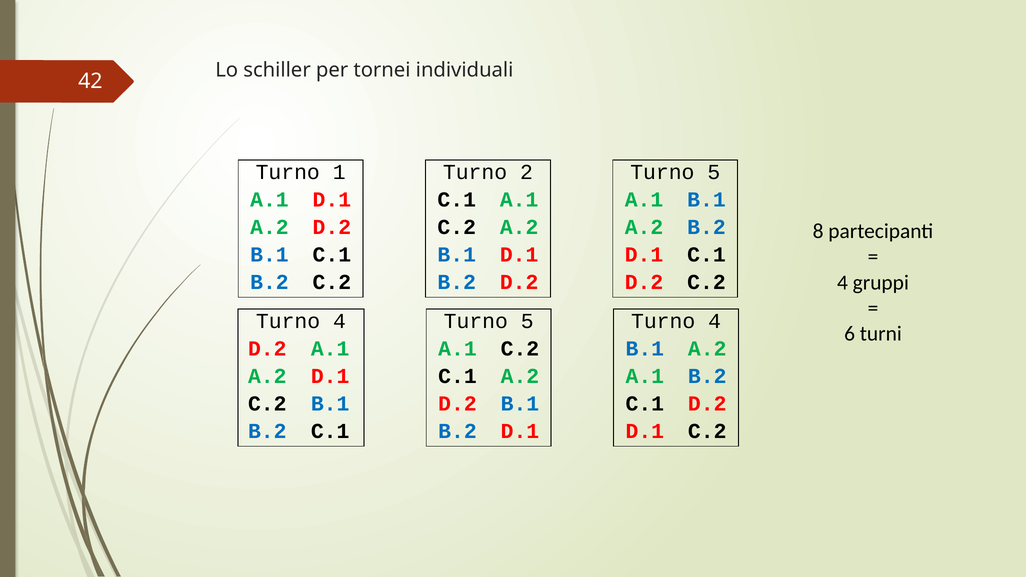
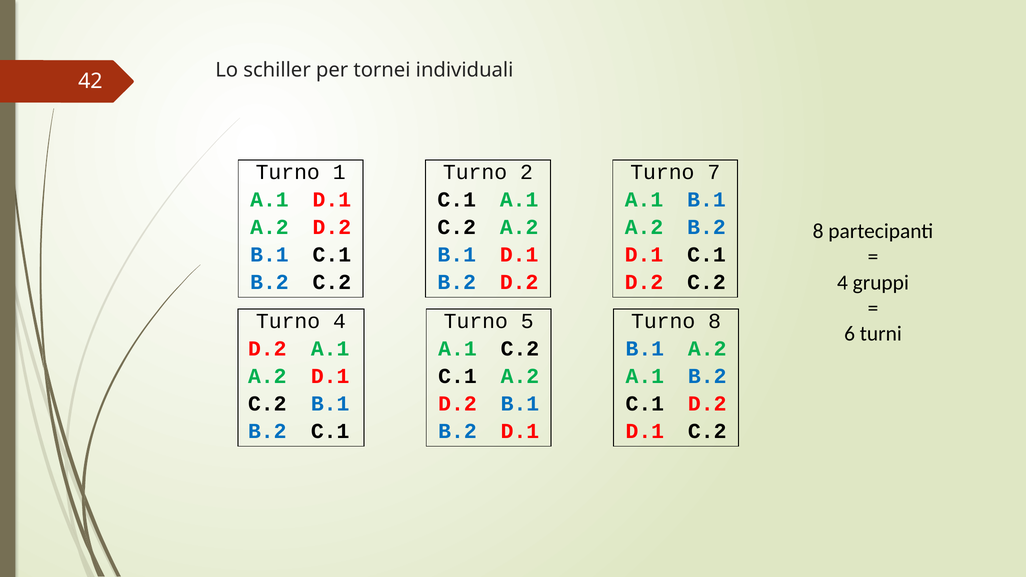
2 Turno 5: 5 -> 7
5 Turno 4: 4 -> 8
